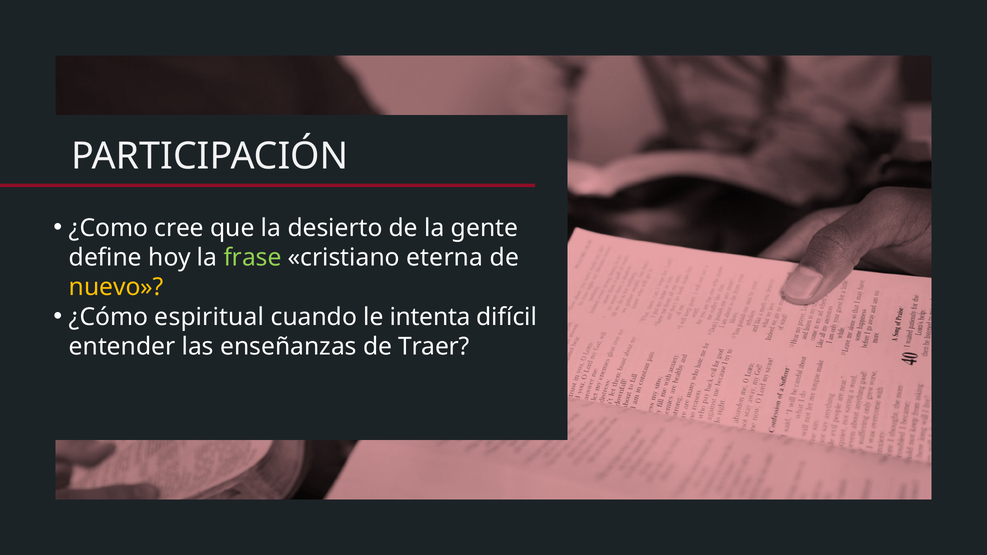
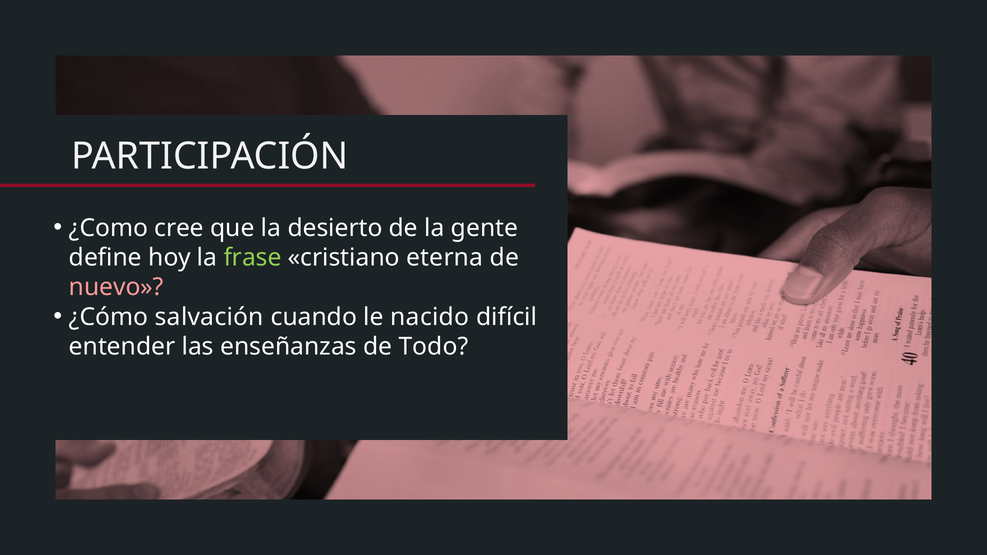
nuevo colour: yellow -> pink
espiritual: espiritual -> salvación
intenta: intenta -> nacido
Traer: Traer -> Todo
